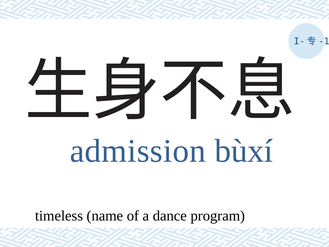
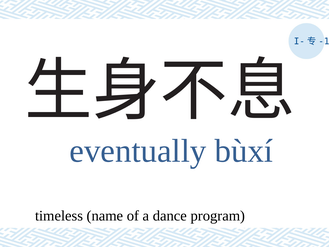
admission: admission -> eventually
